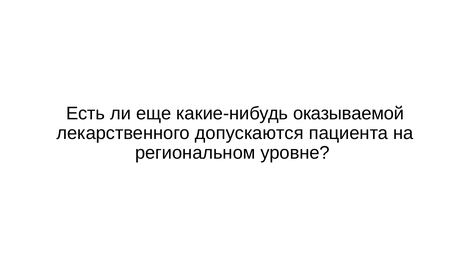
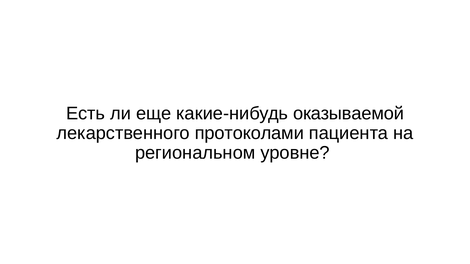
допускаются: допускаются -> протоколами
